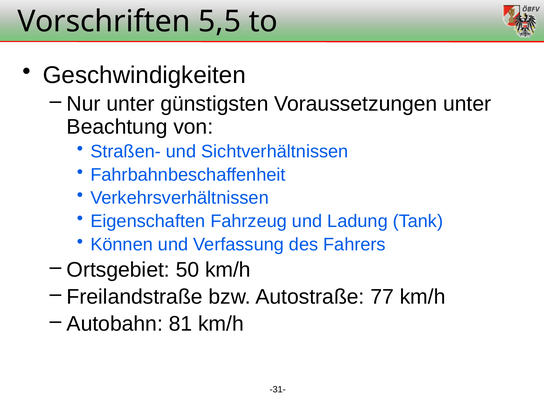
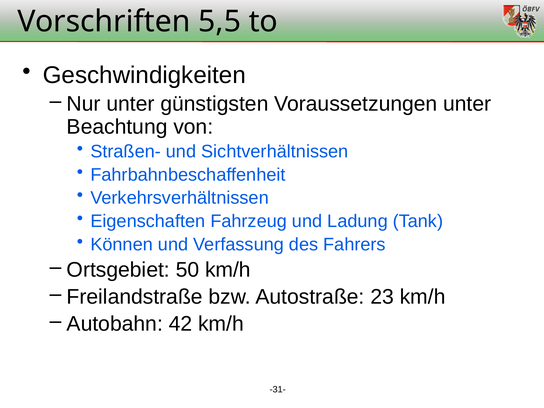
77: 77 -> 23
81: 81 -> 42
